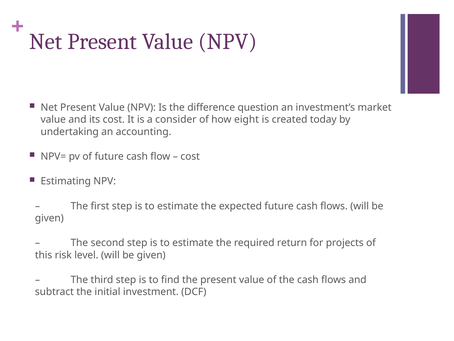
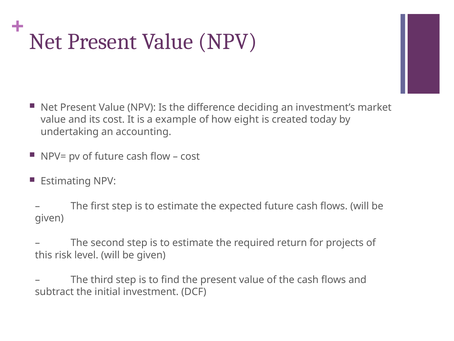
question: question -> deciding
consider: consider -> example
